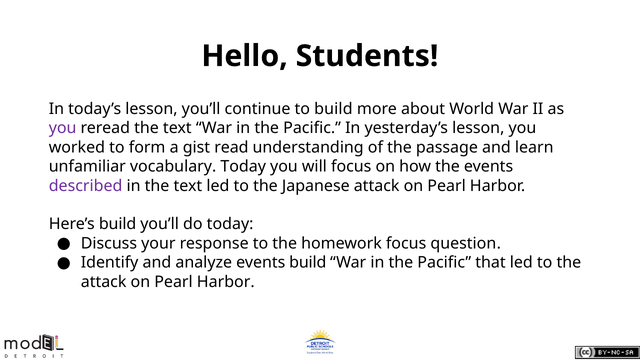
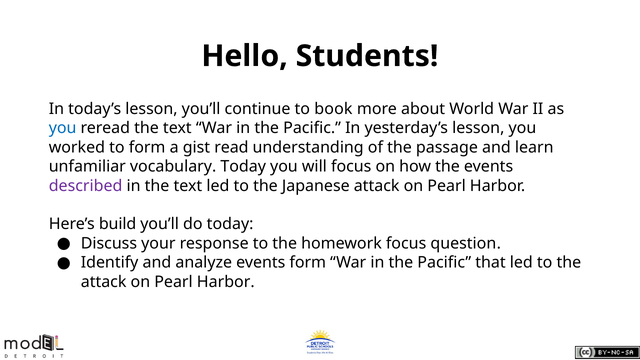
to build: build -> book
you at (63, 128) colour: purple -> blue
events build: build -> form
